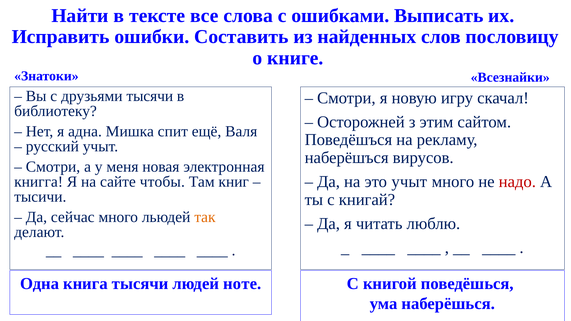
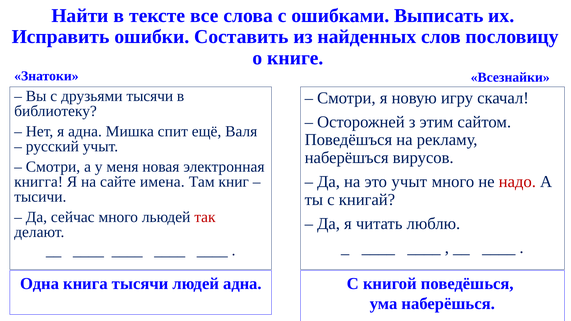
чтобы: чтобы -> имена
так colour: orange -> red
людей ноте: ноте -> адна
